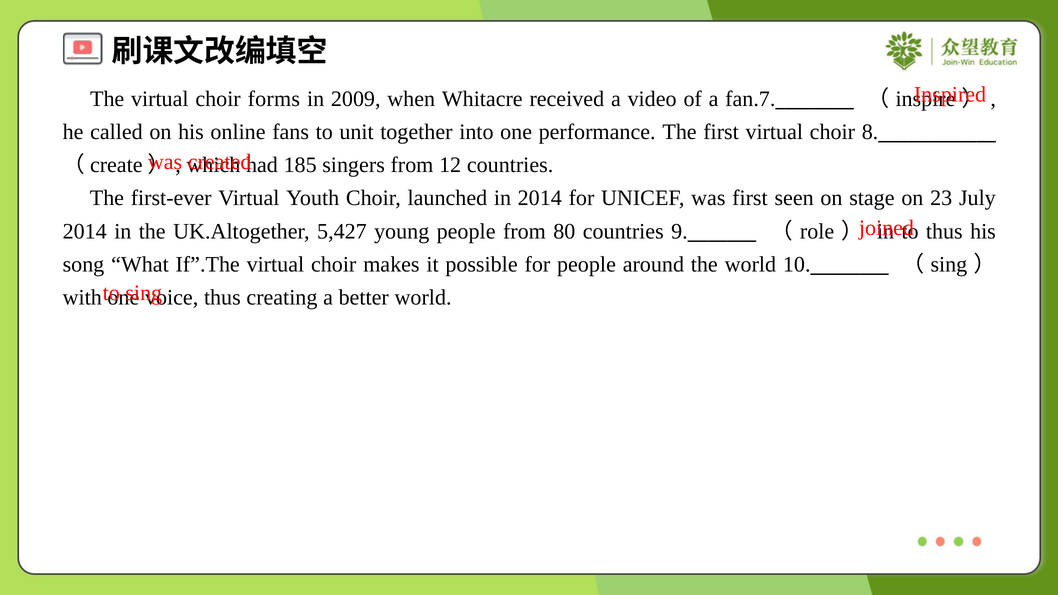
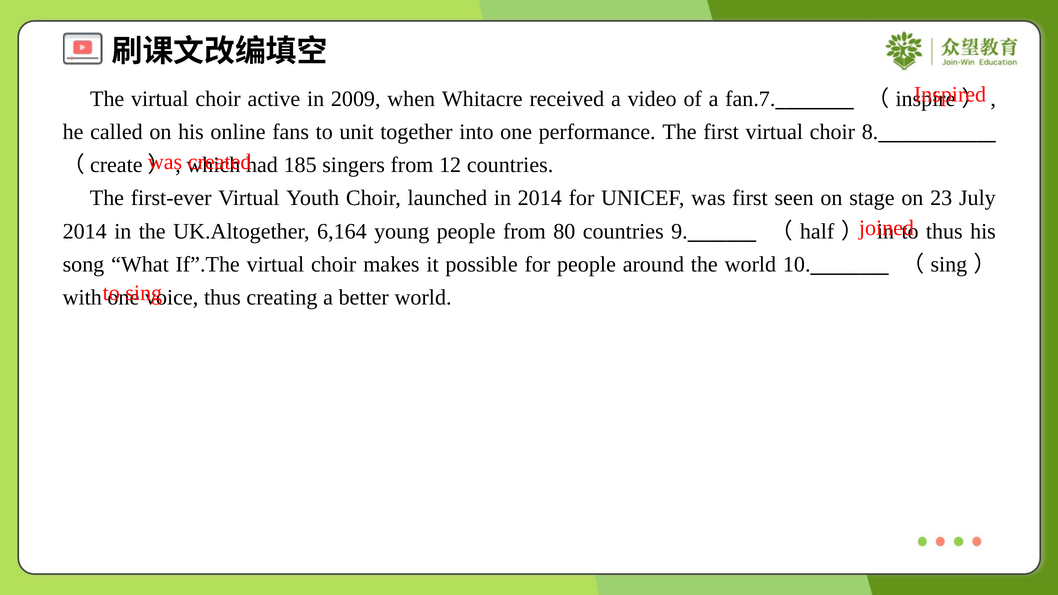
forms: forms -> active
5,427: 5,427 -> 6,164
role: role -> half
